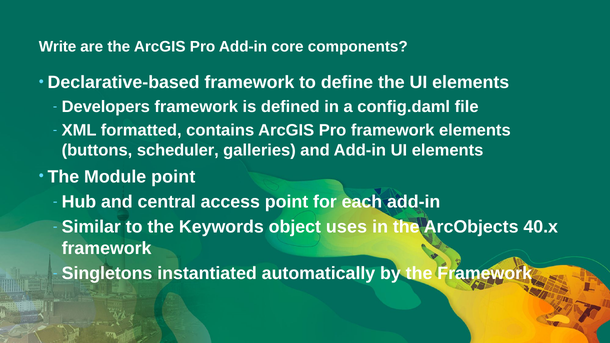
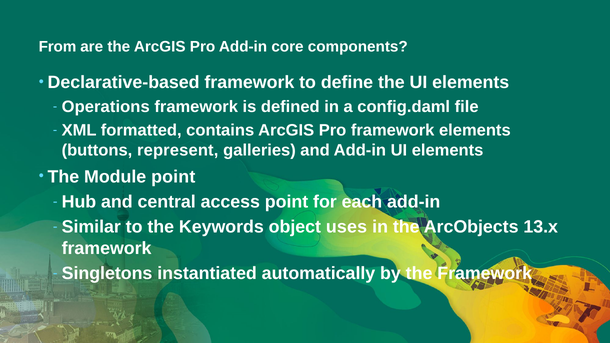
Write: Write -> From
Developers: Developers -> Operations
scheduler: scheduler -> represent
40.x: 40.x -> 13.x
